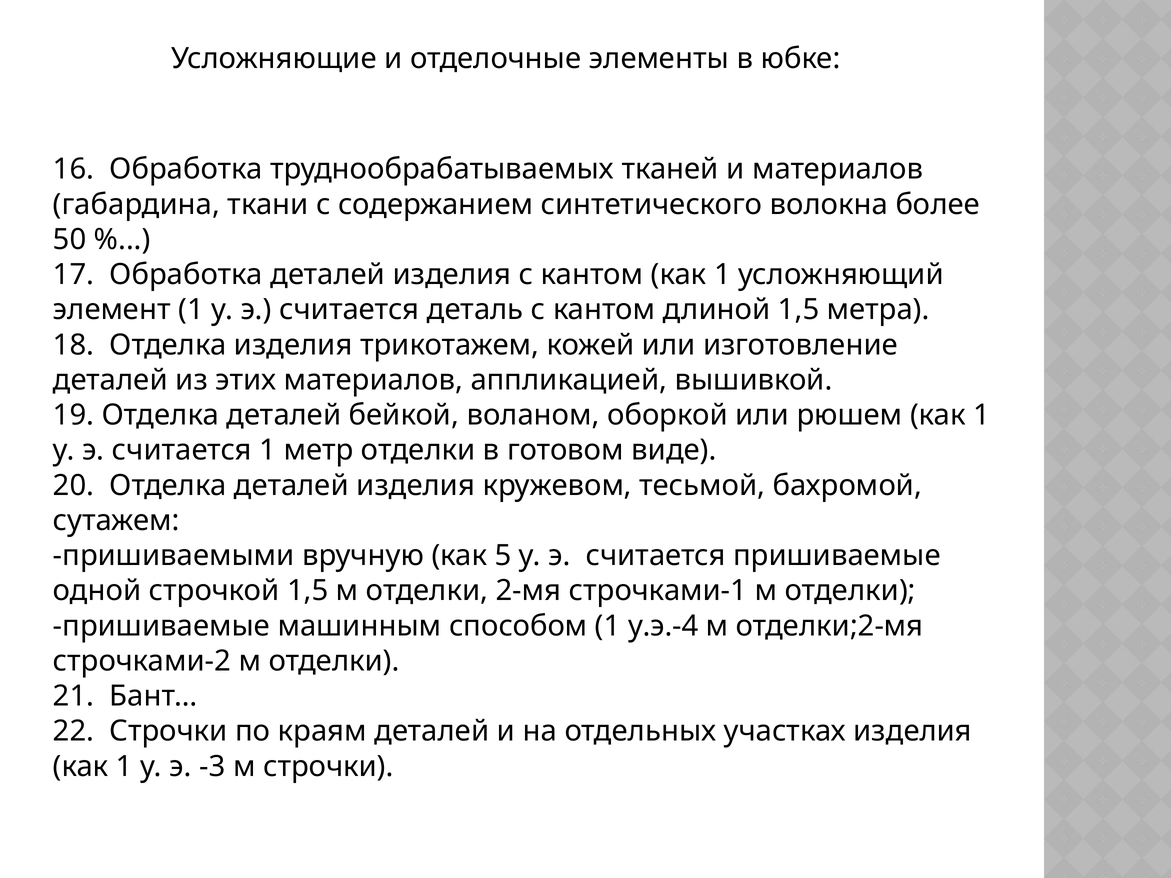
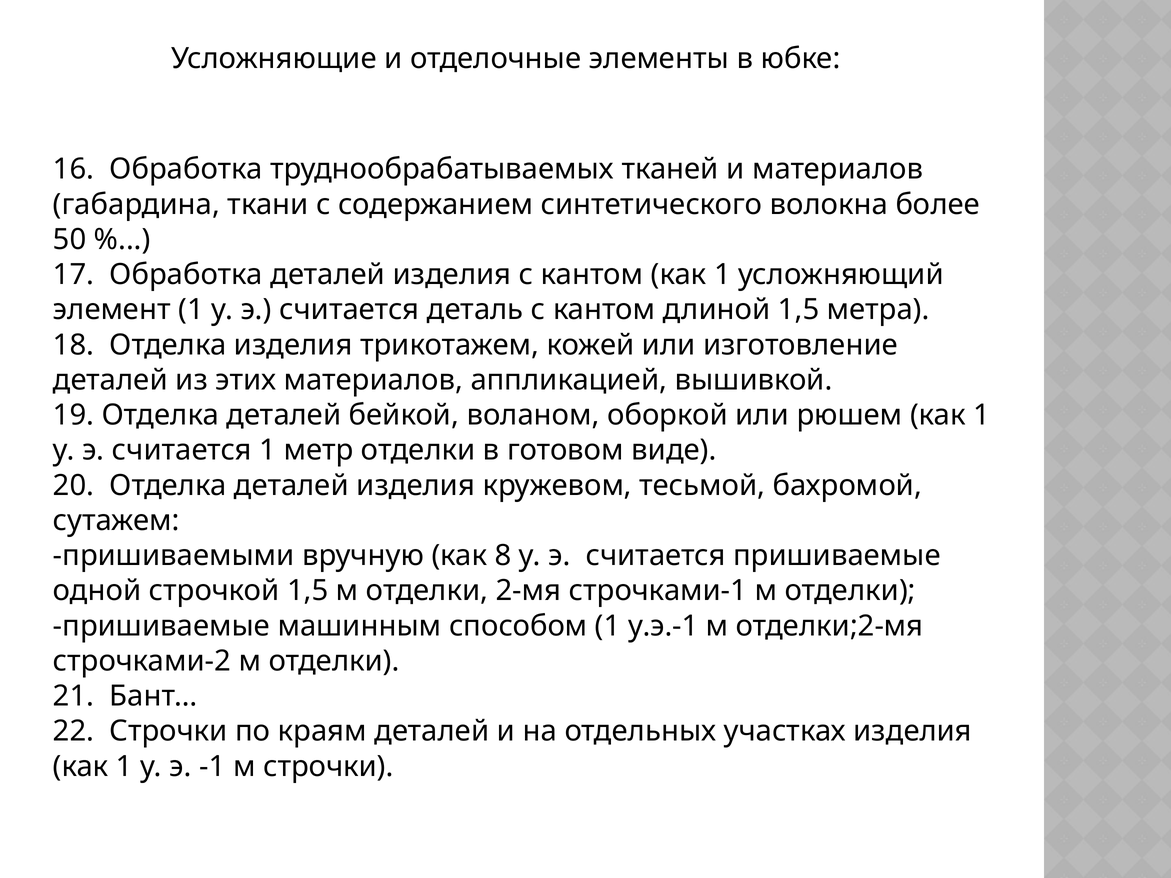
5: 5 -> 8
у.э.-4: у.э.-4 -> у.э.-1
-3: -3 -> -1
